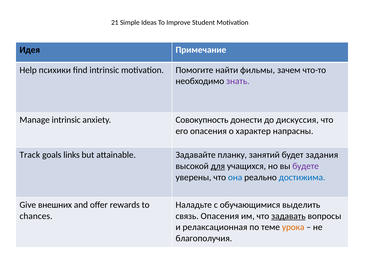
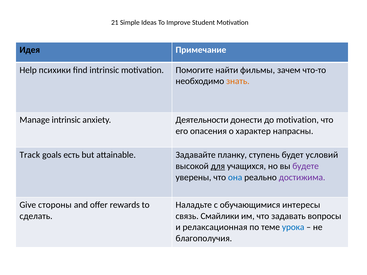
знать colour: purple -> orange
Совокупность: Совокупность -> Деятельности
до дискуссия: дискуссия -> motivation
links: links -> есть
занятий: занятий -> ступень
задания: задания -> условий
достижима colour: blue -> purple
внешних: внешних -> стороны
выделить: выделить -> интересы
chances: chances -> сделать
связь Опасения: Опасения -> Смайлики
задавать underline: present -> none
урока colour: orange -> blue
